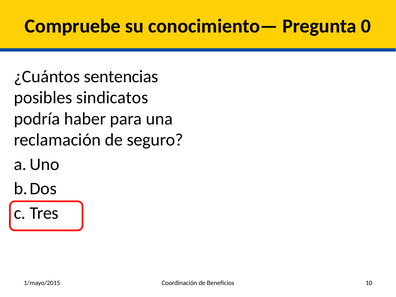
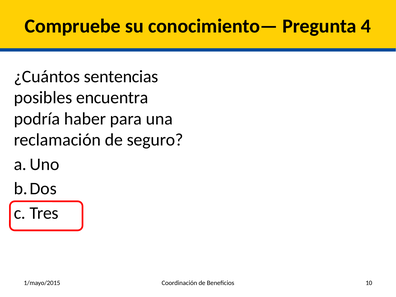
0: 0 -> 4
sindicatos: sindicatos -> encuentra
